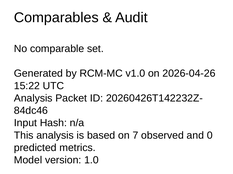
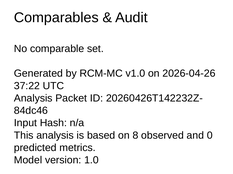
15:22: 15:22 -> 37:22
7: 7 -> 8
